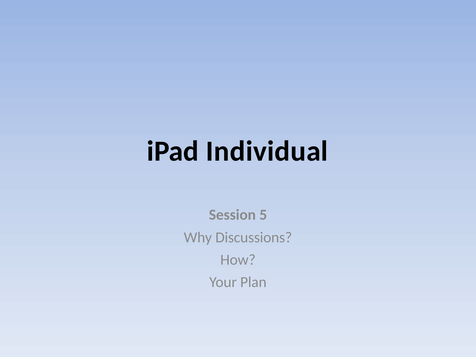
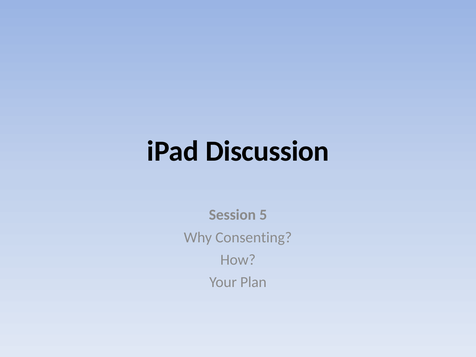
Individual: Individual -> Discussion
Discussions: Discussions -> Consenting
